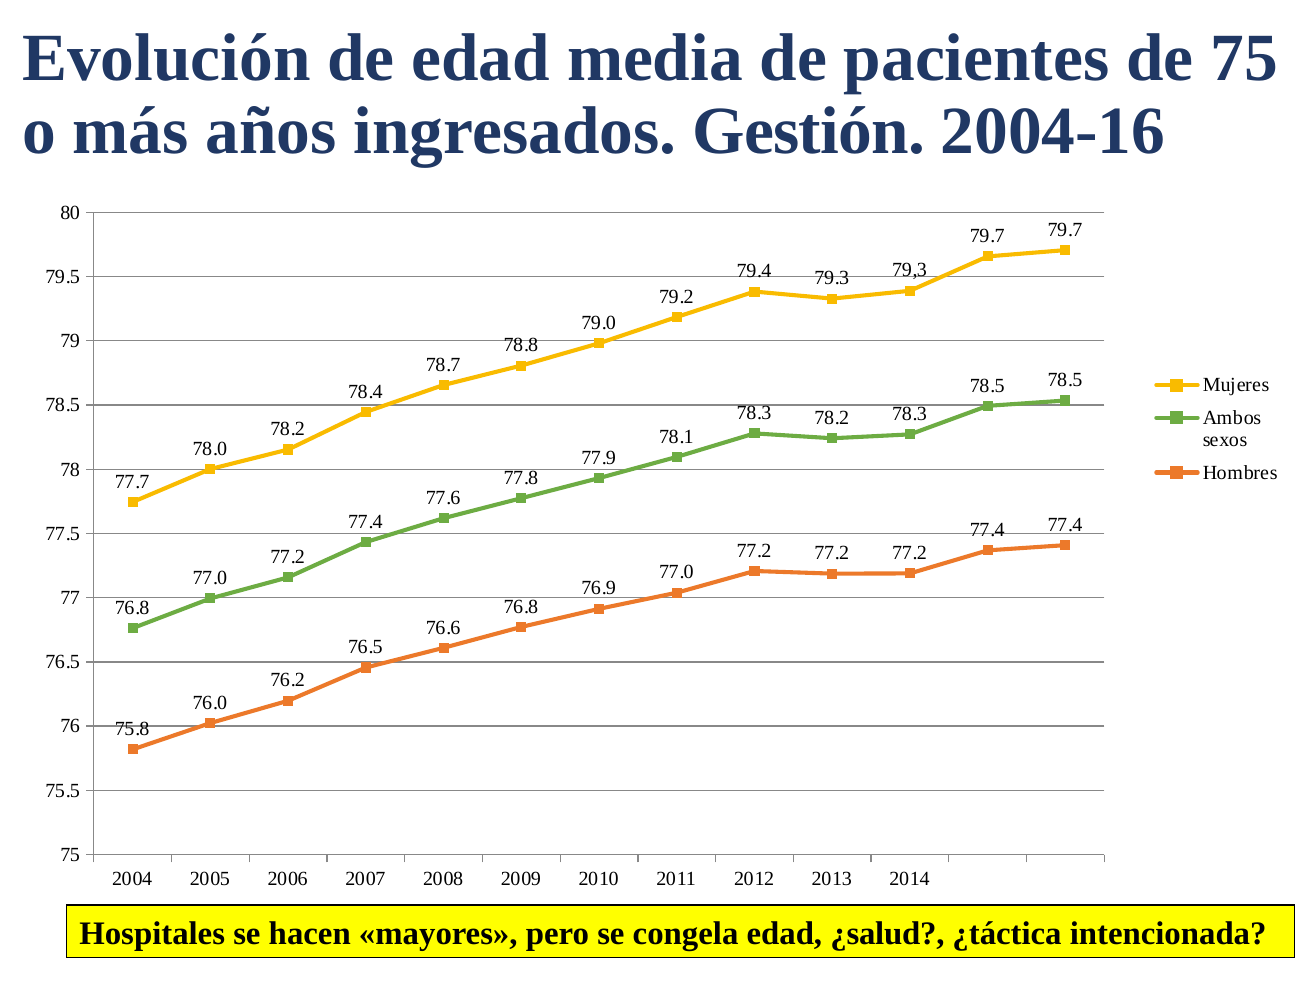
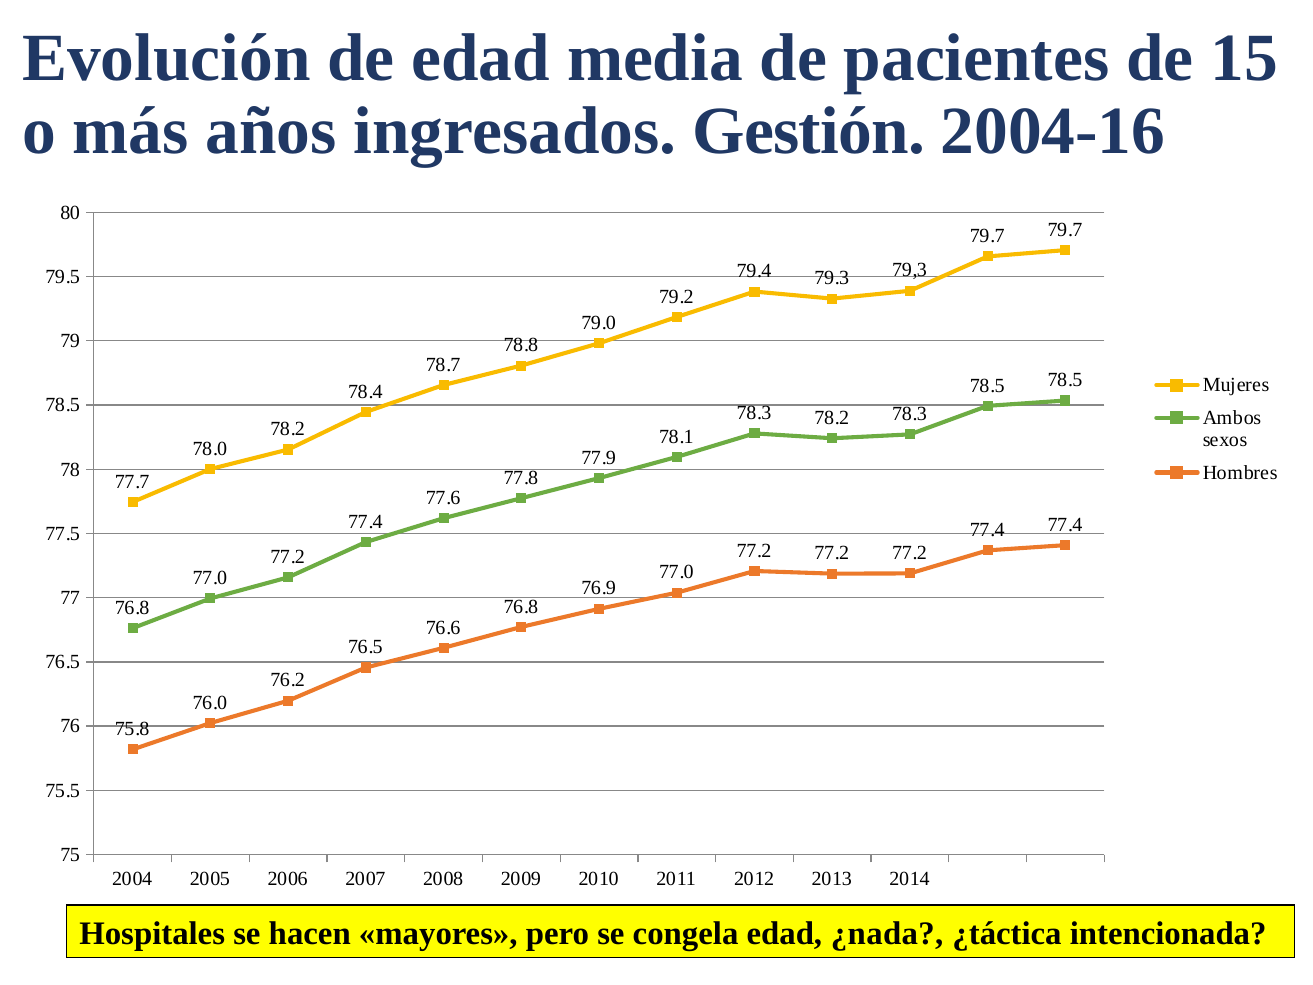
de 75: 75 -> 15
¿salud: ¿salud -> ¿nada
